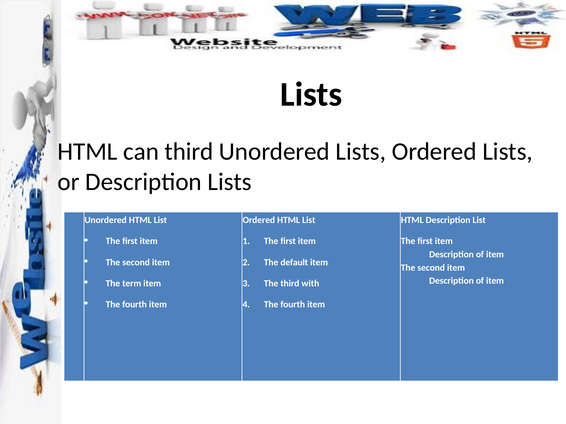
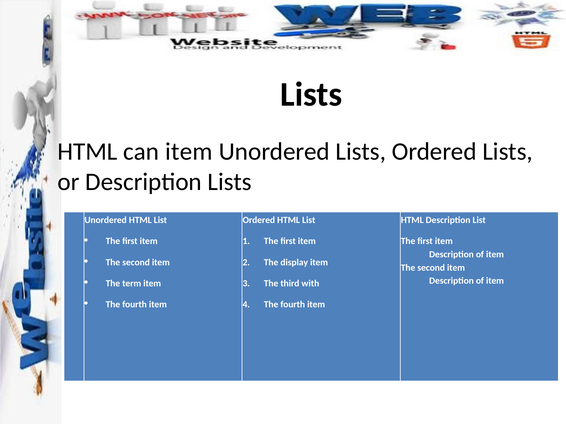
can third: third -> item
default: default -> display
